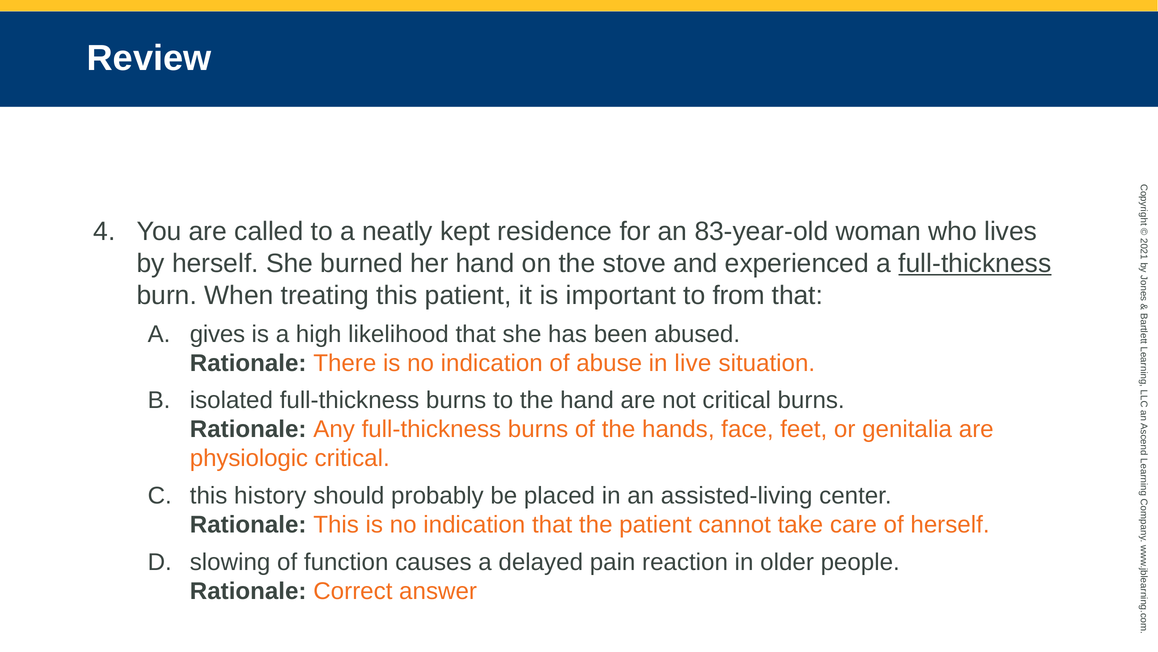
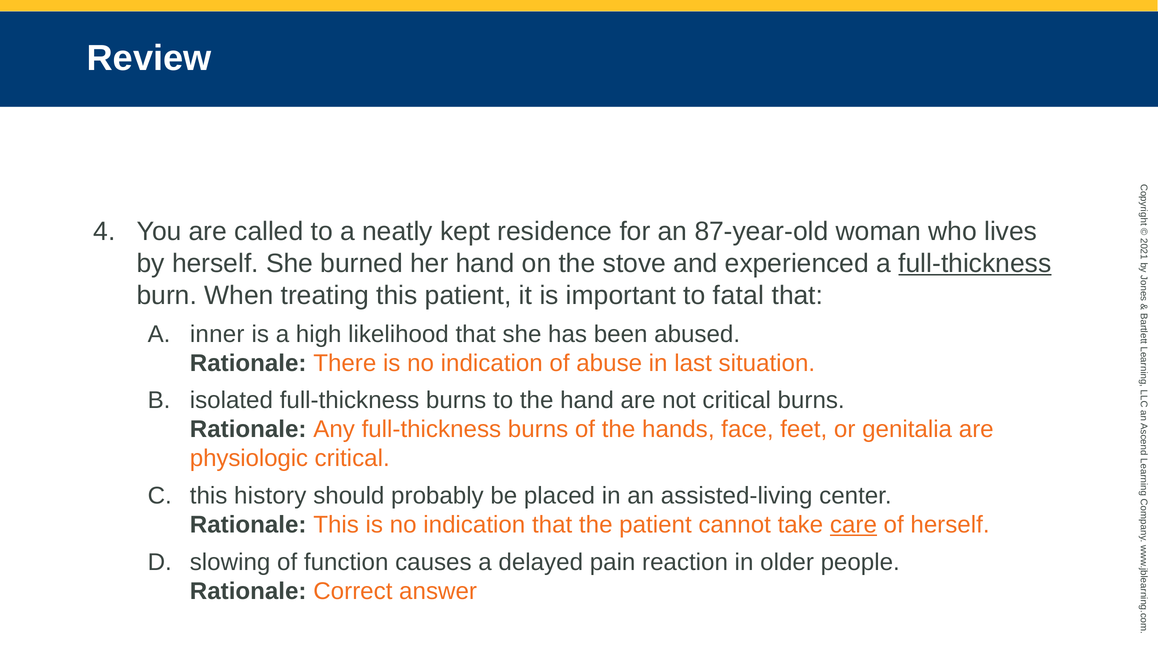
83-year-old: 83-year-old -> 87-year-old
from: from -> fatal
gives: gives -> inner
live: live -> last
care underline: none -> present
